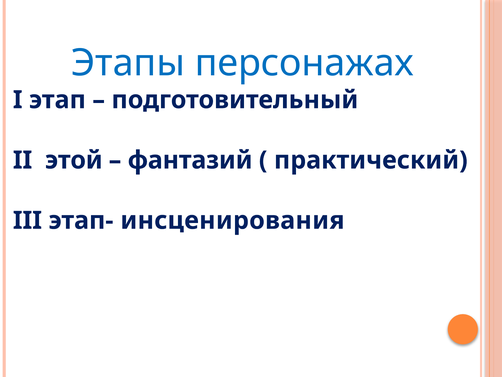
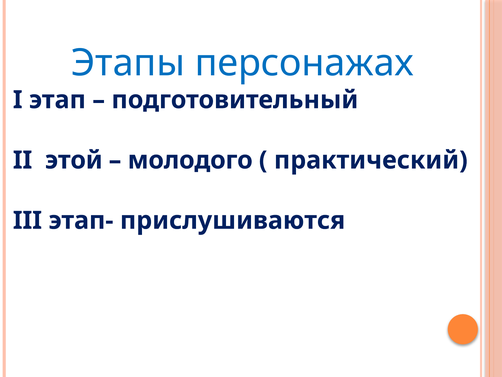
фантазий: фантазий -> молодого
инсценирования: инсценирования -> прислушиваются
